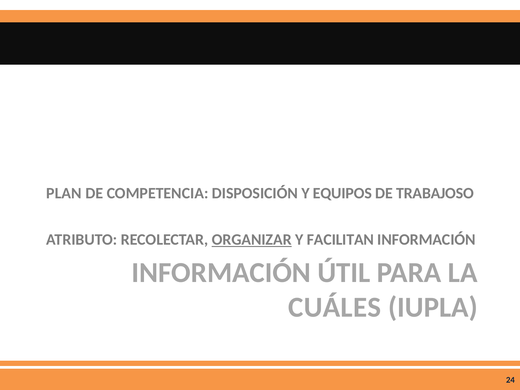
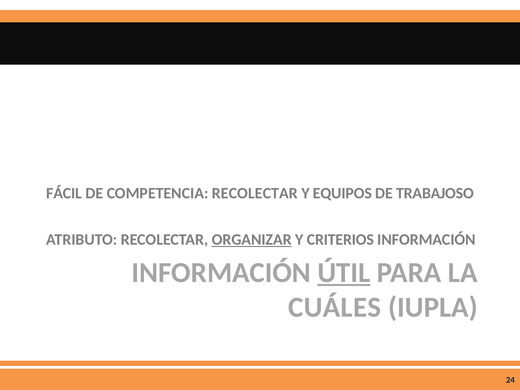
PLAN: PLAN -> FÁCIL
COMPETENCIA DISPOSICIÓN: DISPOSICIÓN -> RECOLECTAR
FACILITAN: FACILITAN -> CRITERIOS
ÚTIL underline: none -> present
